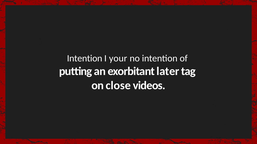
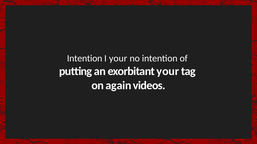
exorbitant later: later -> your
close: close -> again
